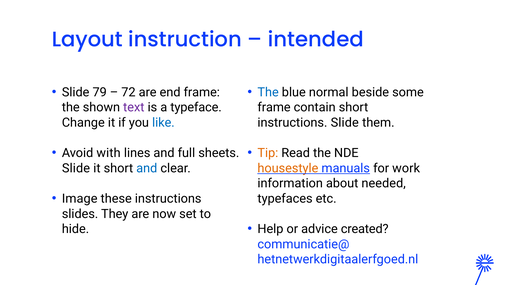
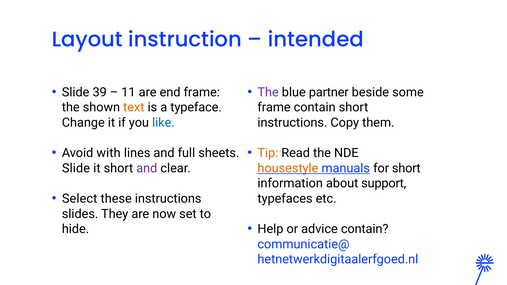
79: 79 -> 39
72: 72 -> 11
The at (268, 92) colour: blue -> purple
normal: normal -> partner
text colour: purple -> orange
instructions Slide: Slide -> Copy
and at (147, 168) colour: blue -> purple
for work: work -> short
needed: needed -> support
Image: Image -> Select
advice created: created -> contain
